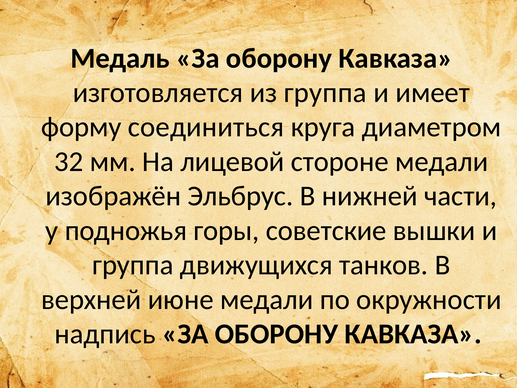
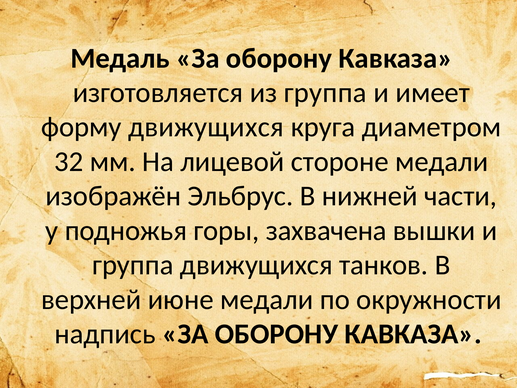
форму соединиться: соединиться -> движущихся
советские: советские -> захвачена
